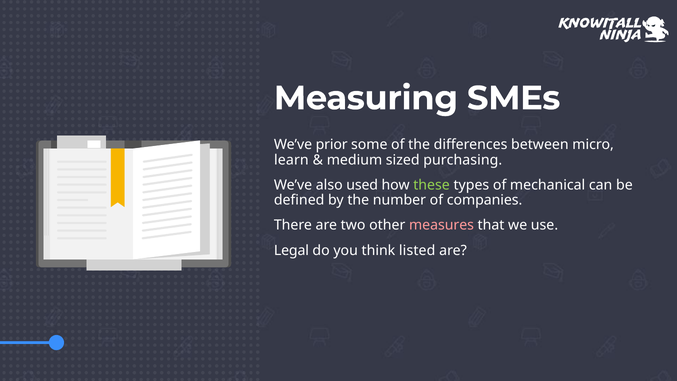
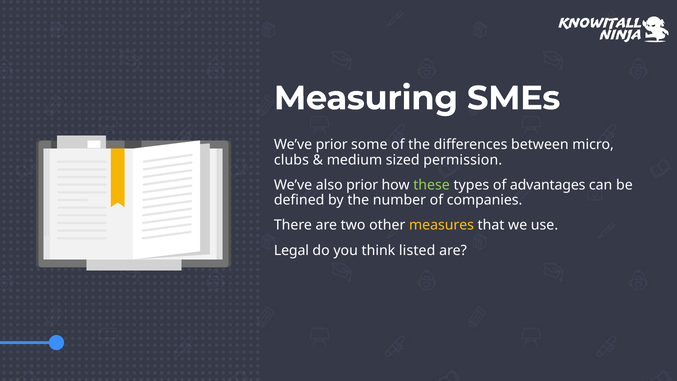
learn: learn -> clubs
purchasing: purchasing -> permission
also used: used -> prior
mechanical: mechanical -> advantages
measures colour: pink -> yellow
